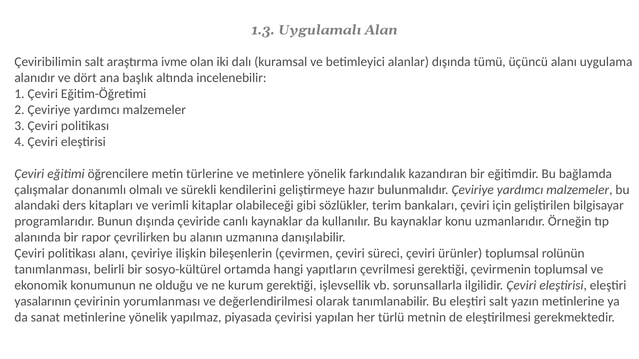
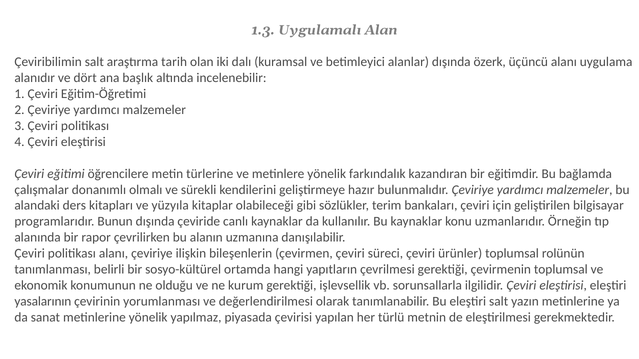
ivme: ivme -> tarih
tümü: tümü -> özerk
verimli: verimli -> yüzyıla
